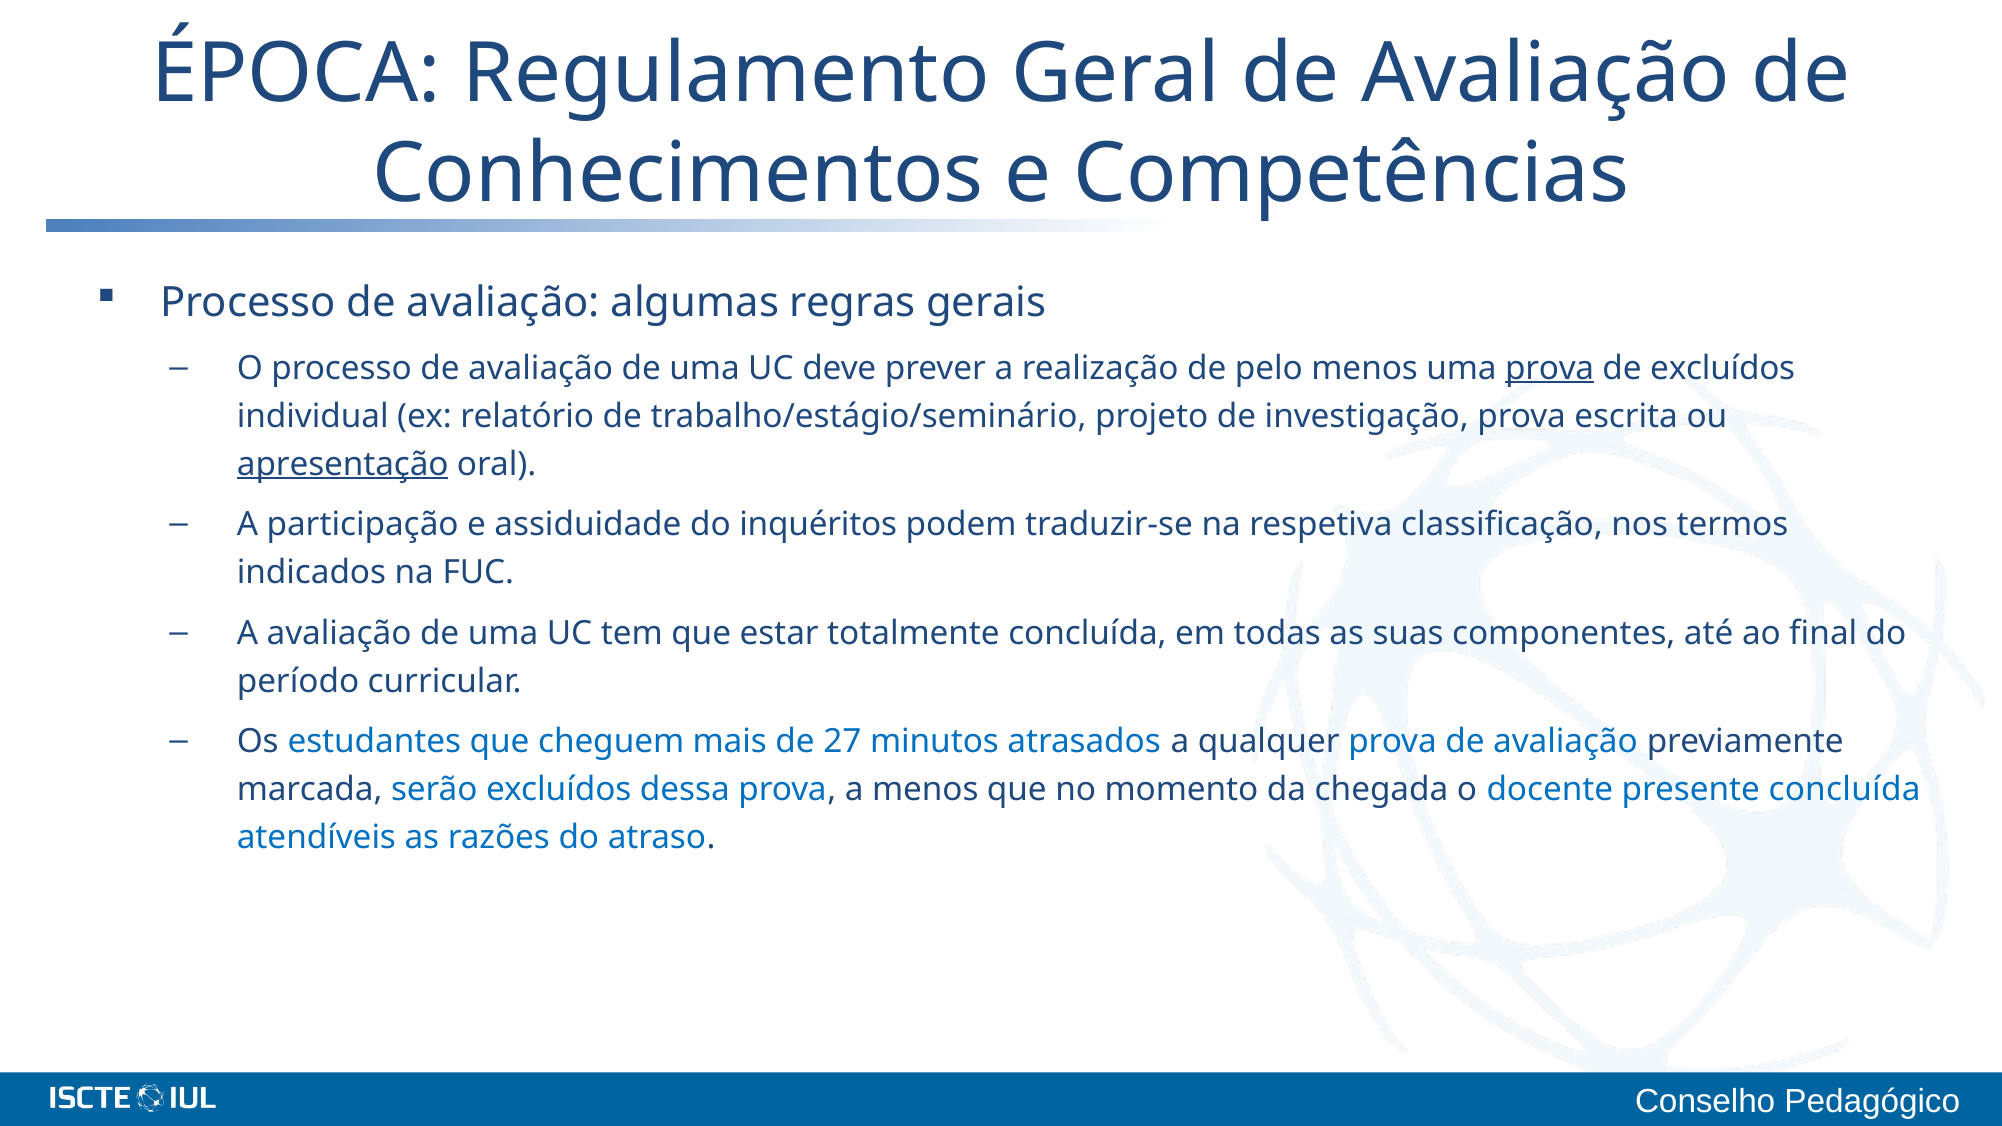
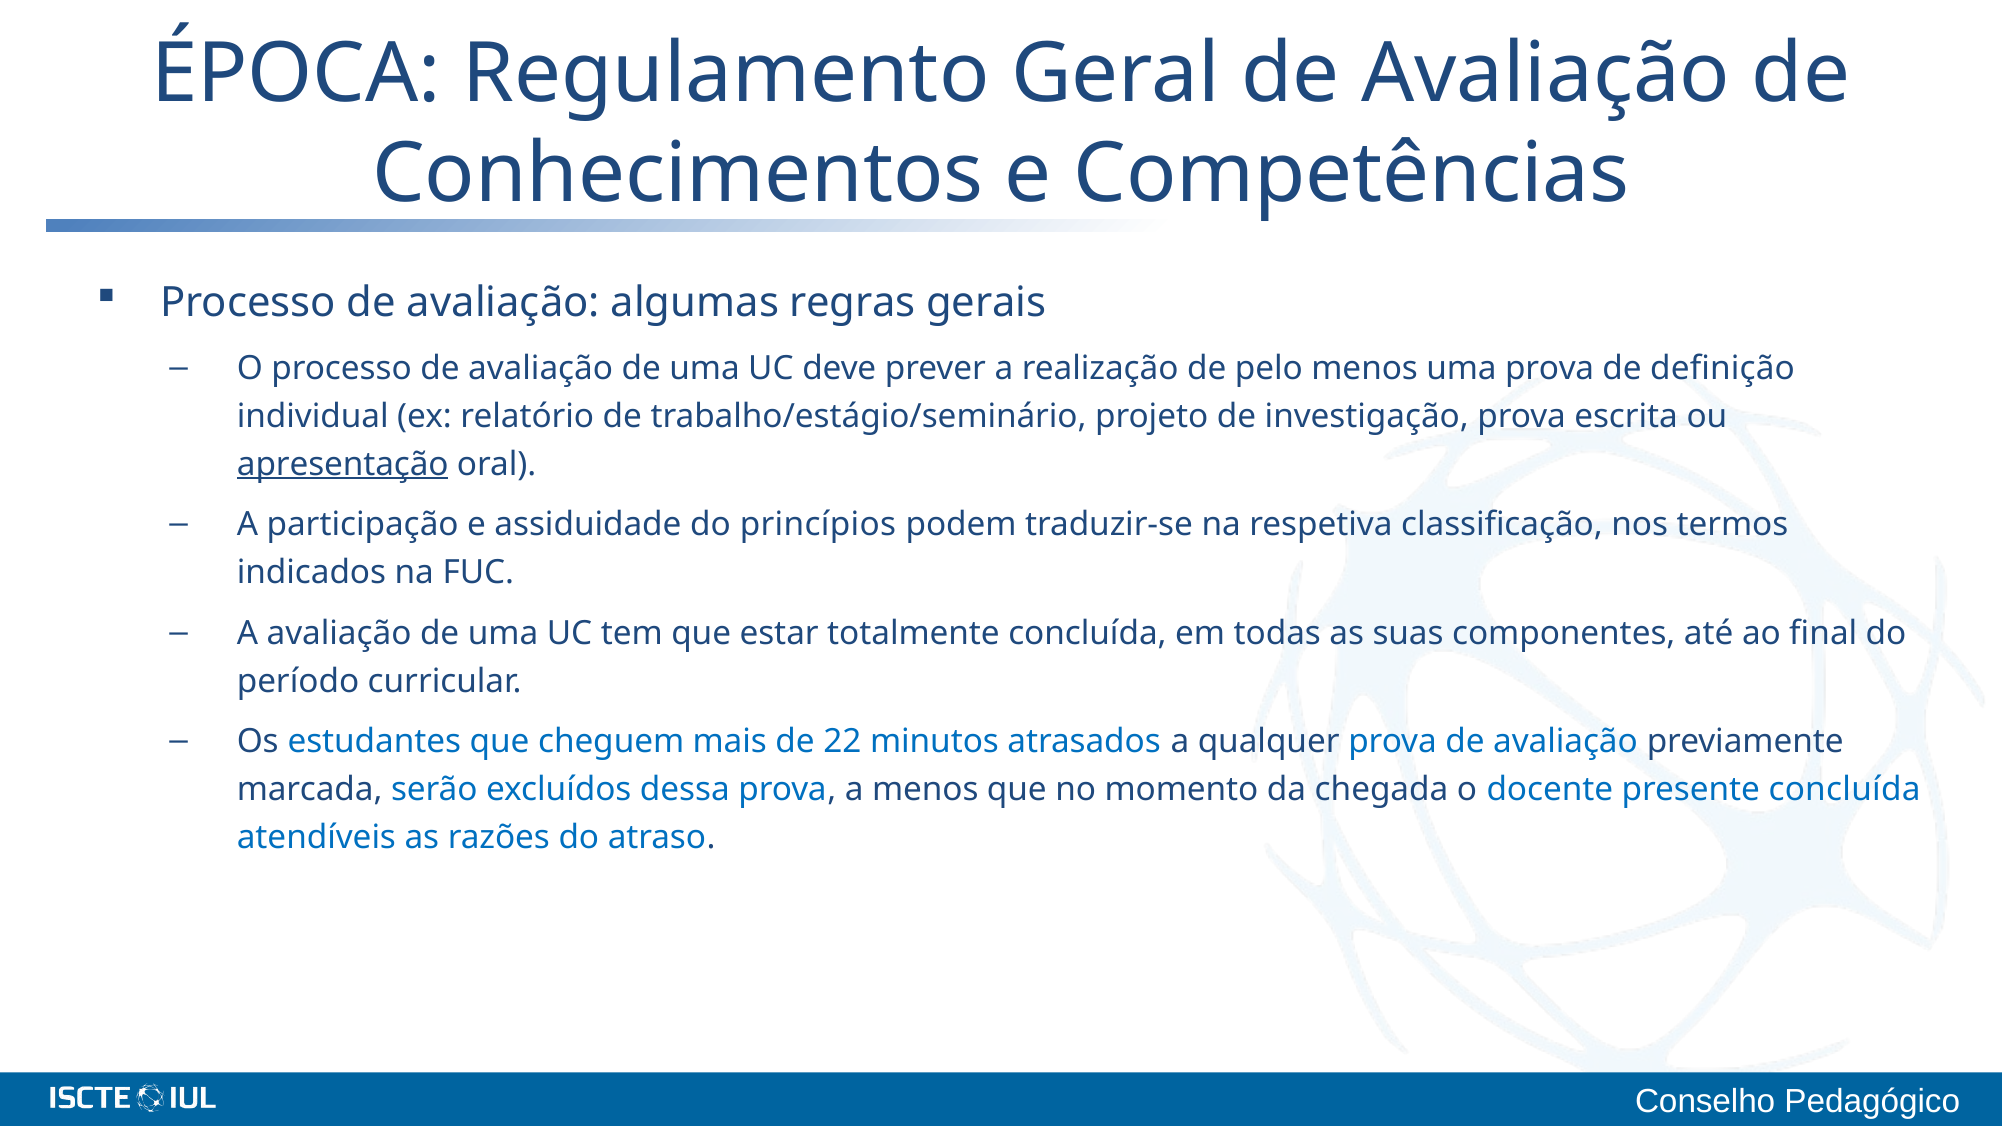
prova at (1550, 368) underline: present -> none
de excluídos: excluídos -> definição
inquéritos: inquéritos -> princípios
27: 27 -> 22
